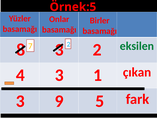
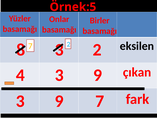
eksilen colour: green -> black
4 3 1: 1 -> 9
9 5: 5 -> 7
